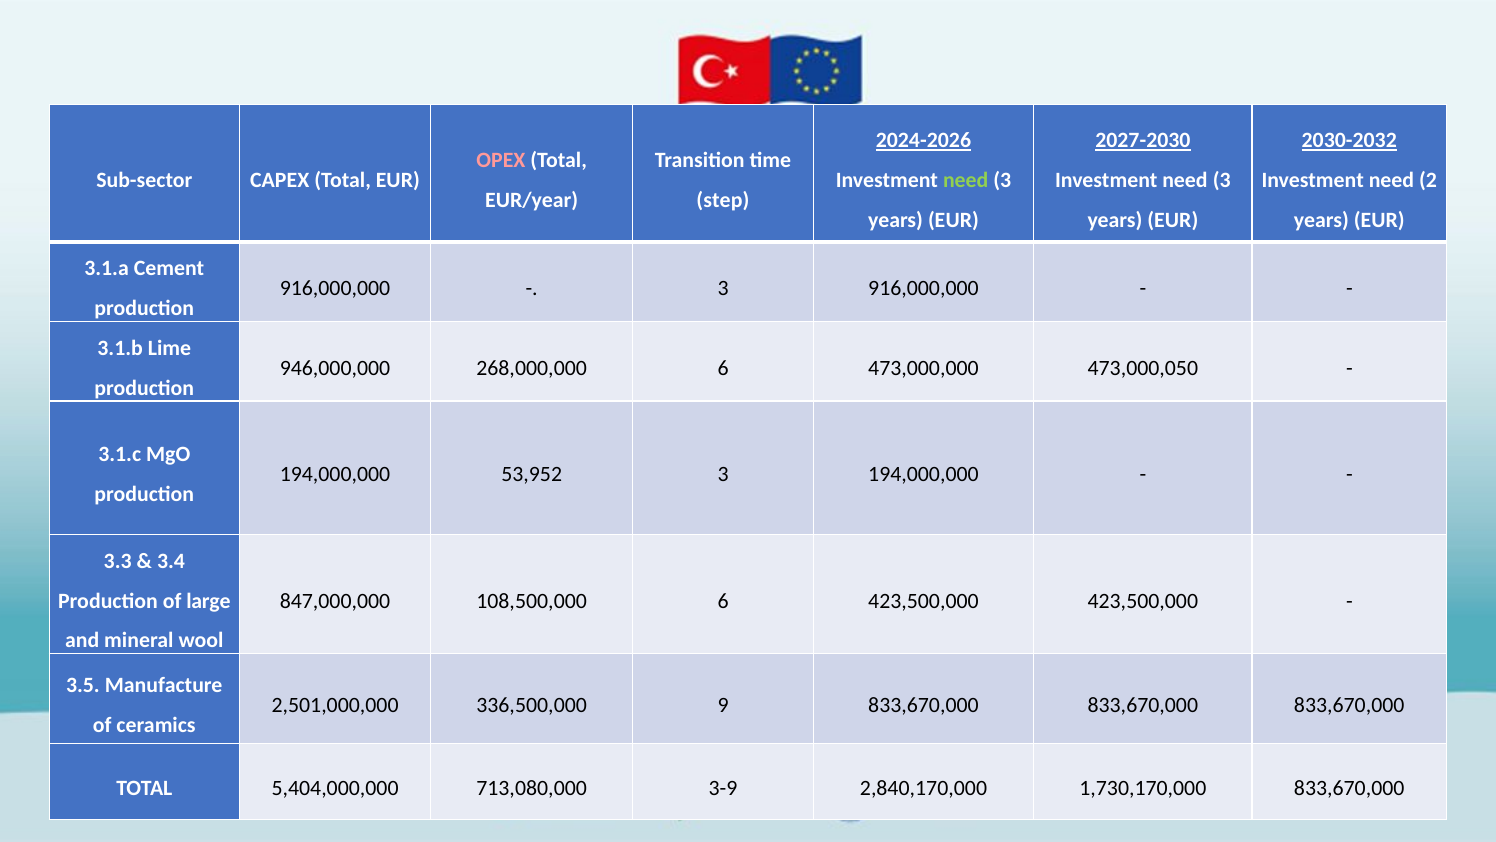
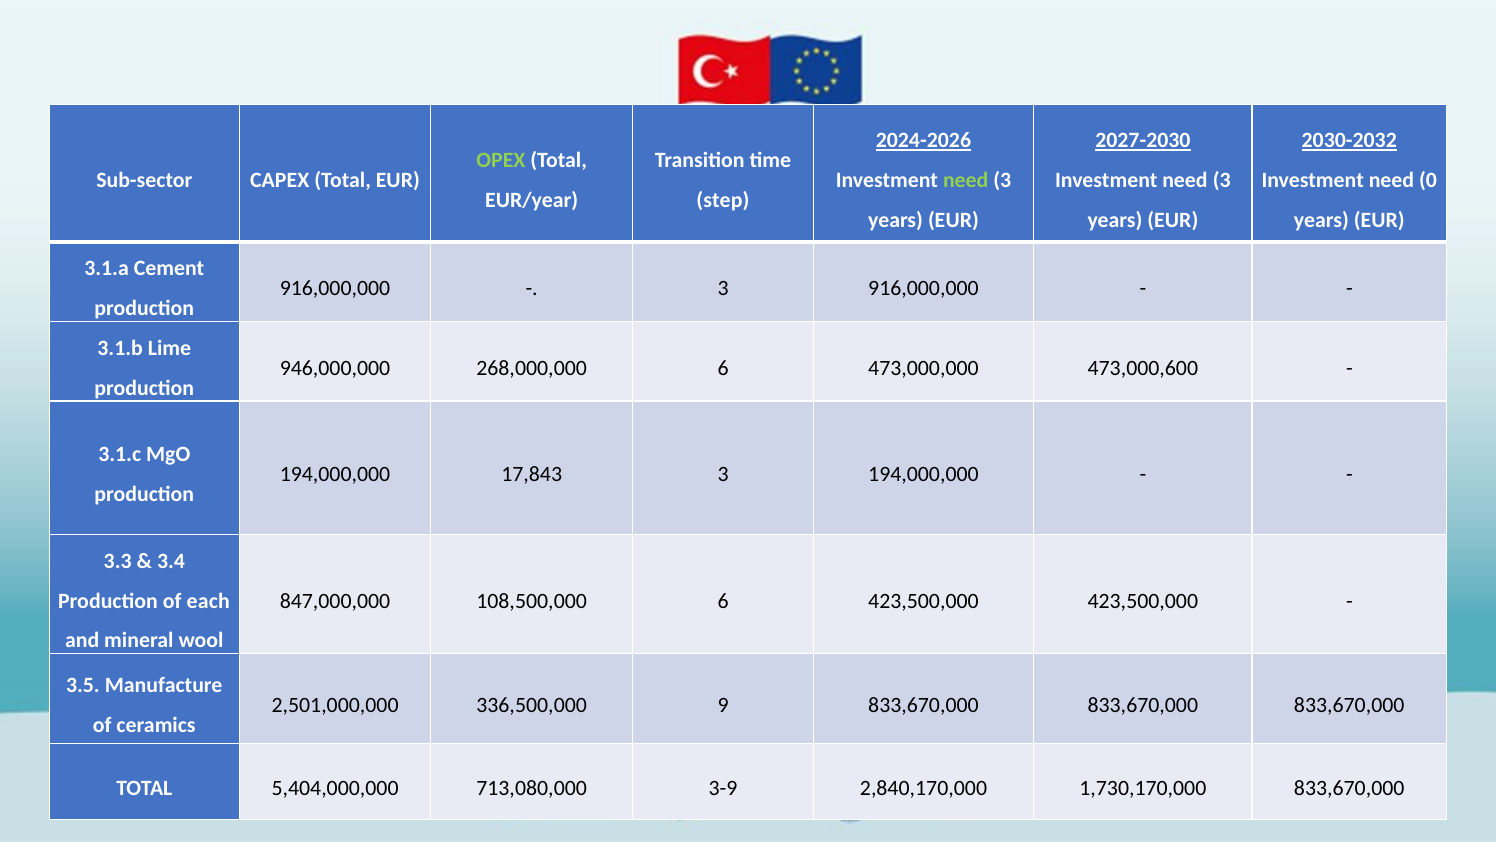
OPEX colour: pink -> light green
2: 2 -> 0
473,000,050: 473,000,050 -> 473,000,600
53,952: 53,952 -> 17,843
large: large -> each
